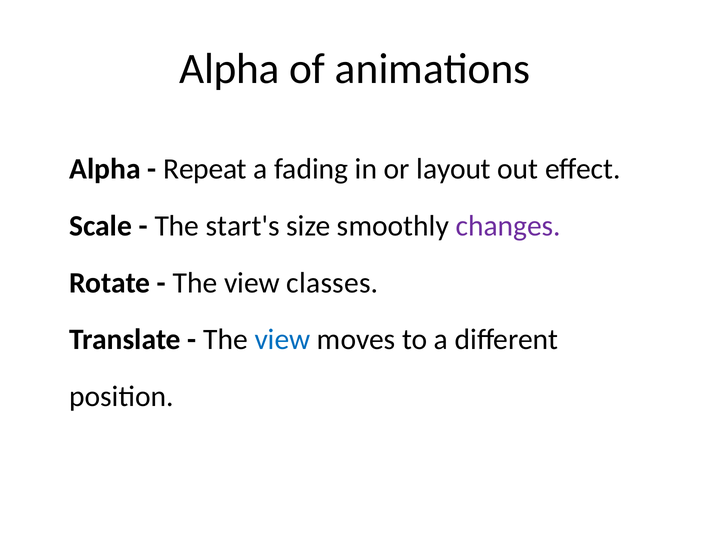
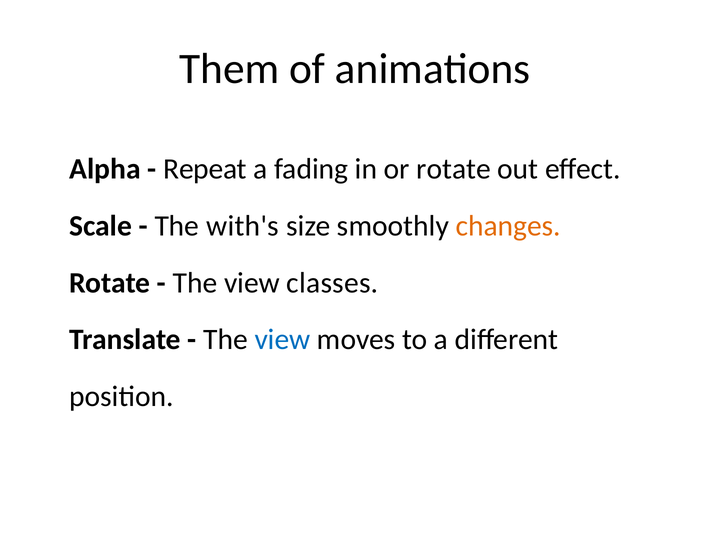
Alpha at (229, 69): Alpha -> Them
or layout: layout -> rotate
start's: start's -> with's
changes colour: purple -> orange
